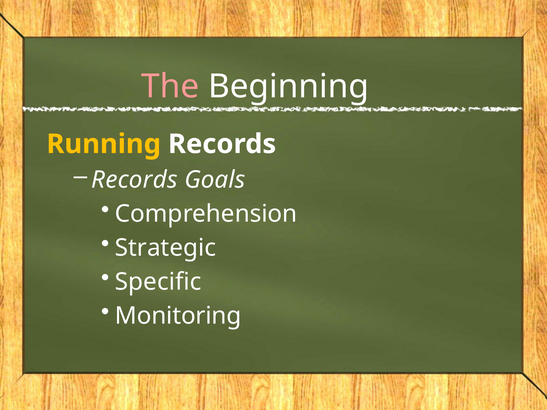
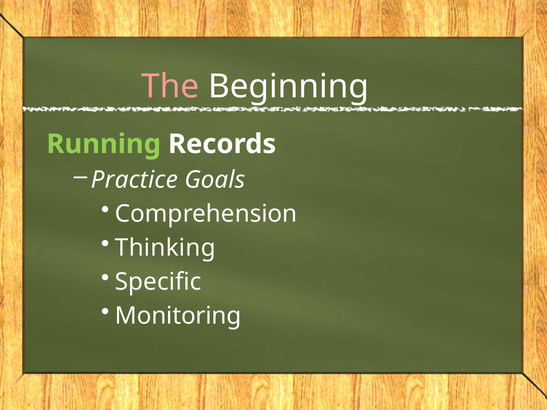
Running colour: yellow -> light green
Records at (134, 180): Records -> Practice
Strategic: Strategic -> Thinking
